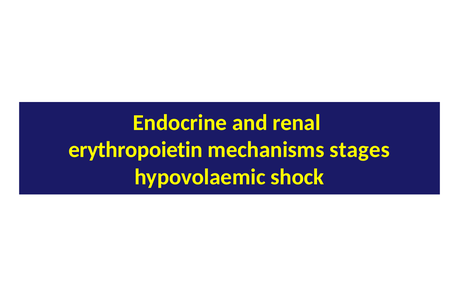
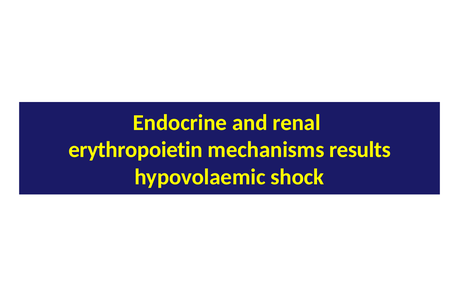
stages: stages -> results
